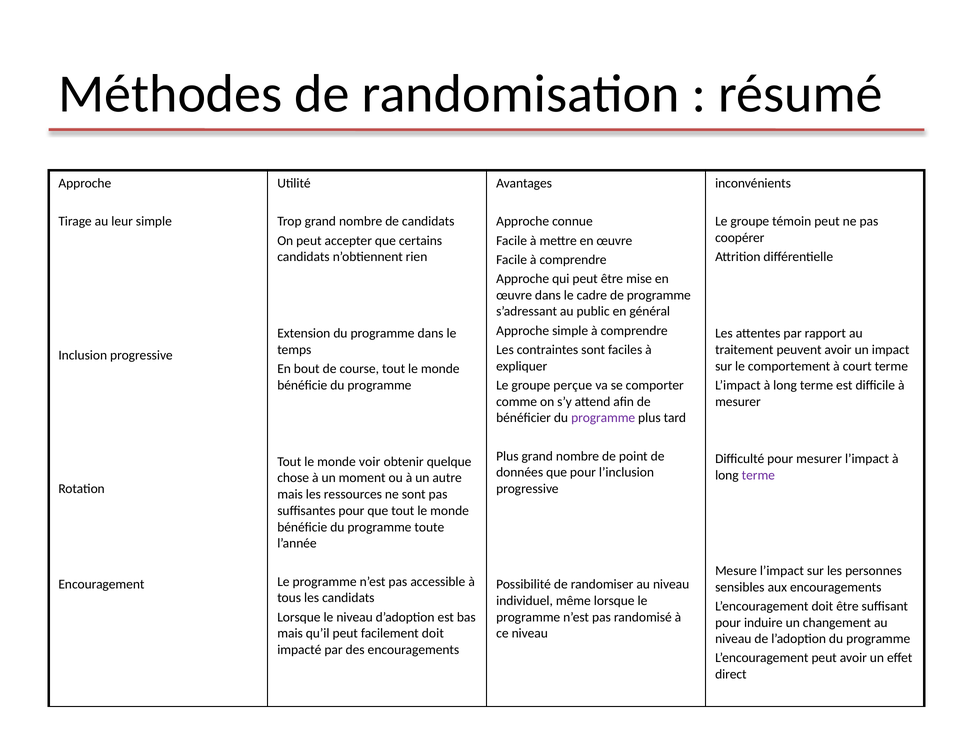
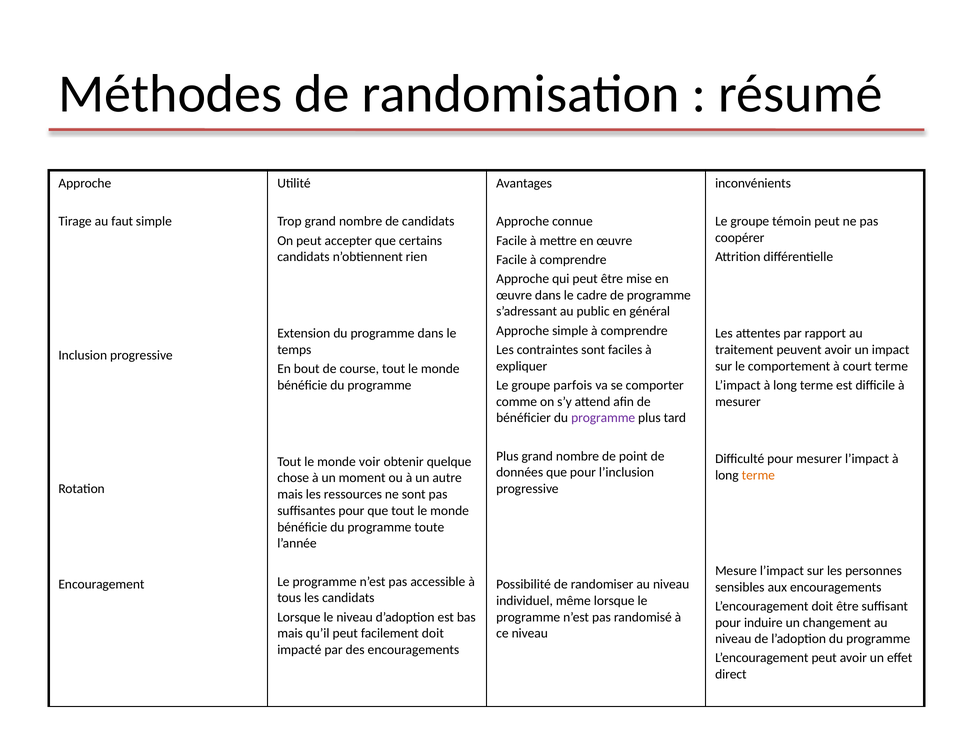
leur: leur -> faut
perçue: perçue -> parfois
terme at (758, 476) colour: purple -> orange
